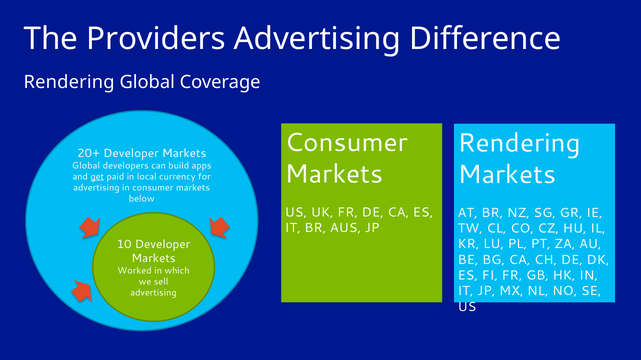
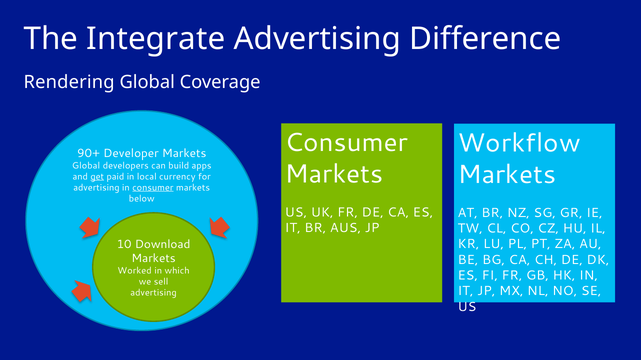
Providers: Providers -> Integrate
Rendering at (519, 143): Rendering -> Workflow
20+: 20+ -> 90+
consumer at (153, 188) underline: none -> present
10 Developer: Developer -> Download
